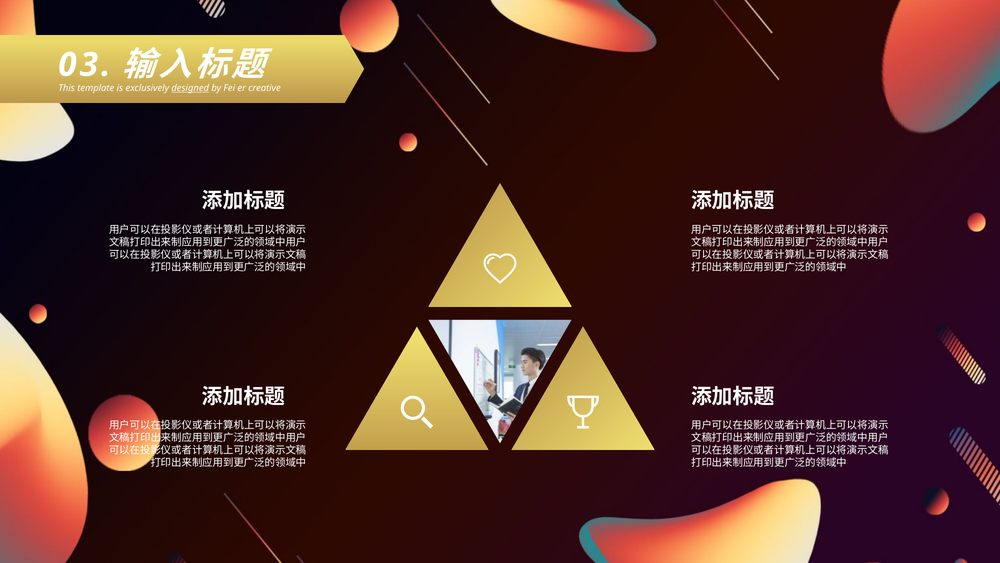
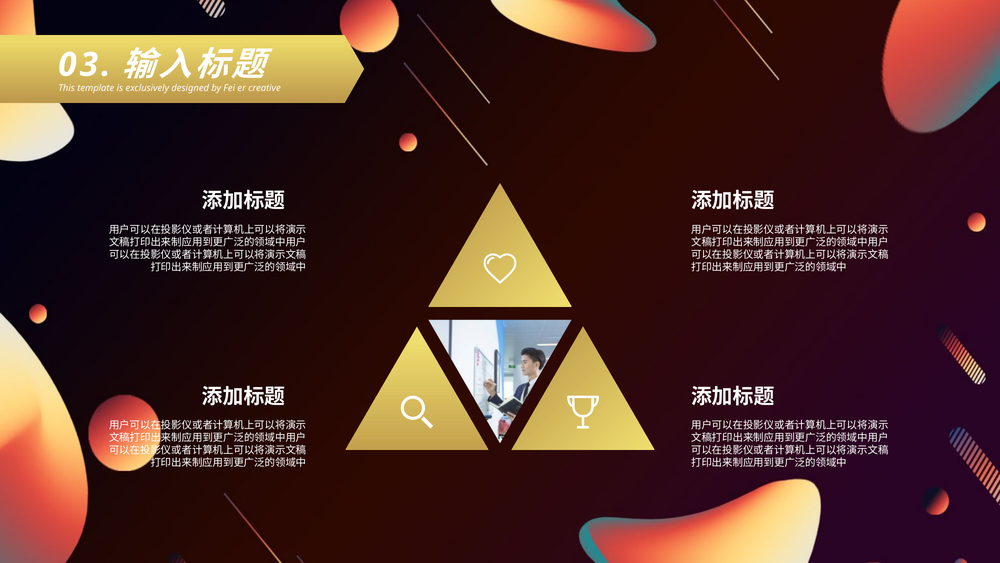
designed underline: present -> none
